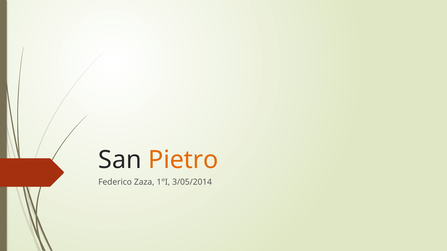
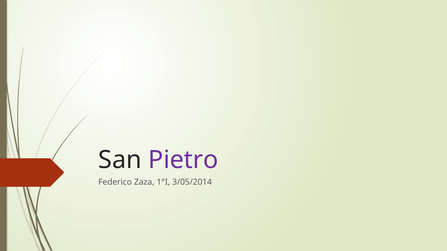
Pietro colour: orange -> purple
